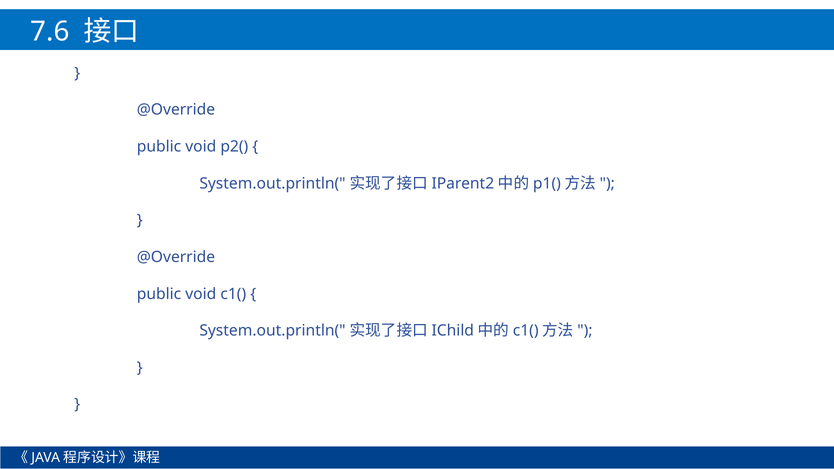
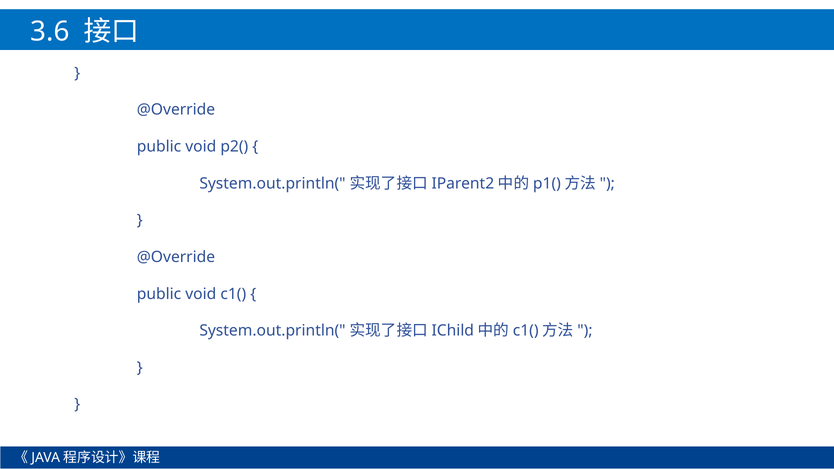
7.6: 7.6 -> 3.6
